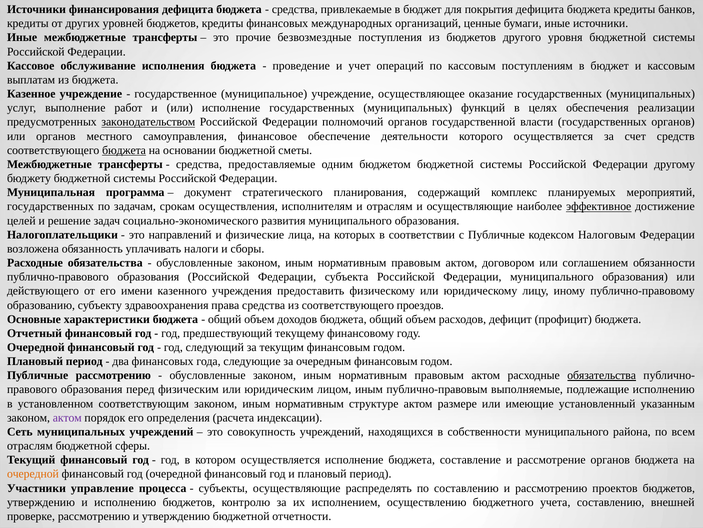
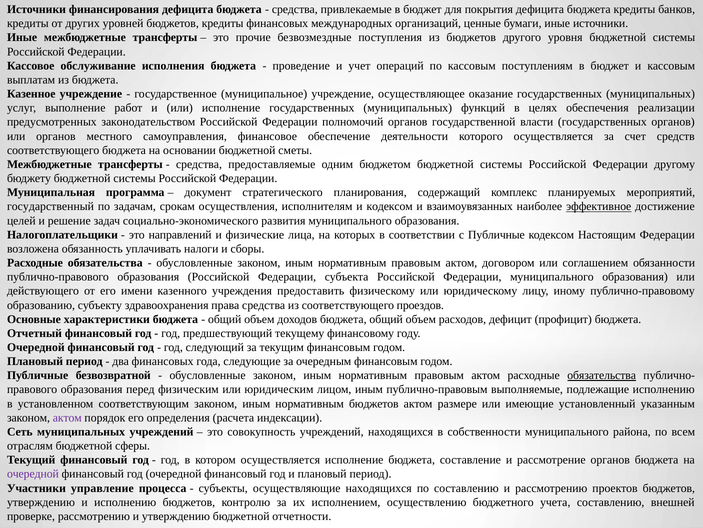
законодательством underline: present -> none
бюджета at (124, 150) underline: present -> none
государственных at (50, 206): государственных -> государственный
и отраслям: отраслям -> кодексом
и осуществляющие: осуществляющие -> взаимоувязанных
Налоговым: Налоговым -> Настоящим
Публичные рассмотрению: рассмотрению -> безвозвратной
нормативным структуре: структуре -> бюджетов
очередной at (33, 473) colour: orange -> purple
осуществляющие распределять: распределять -> находящихся
